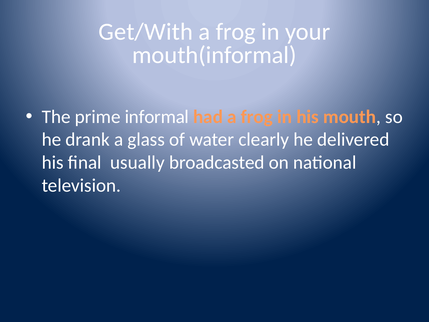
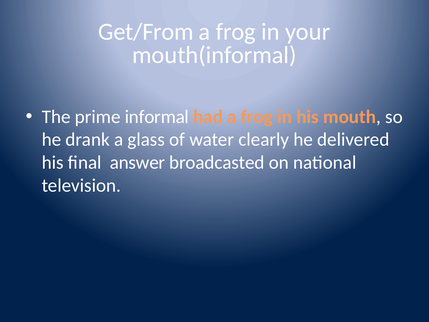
Get/With: Get/With -> Get/From
usually: usually -> answer
